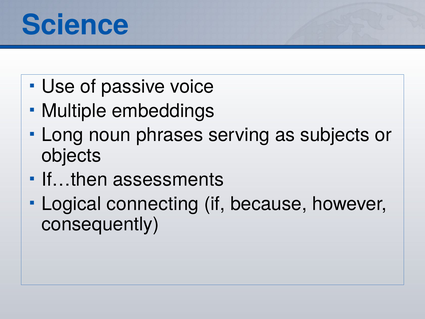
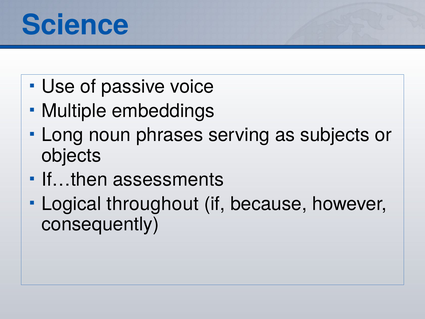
connecting: connecting -> throughout
